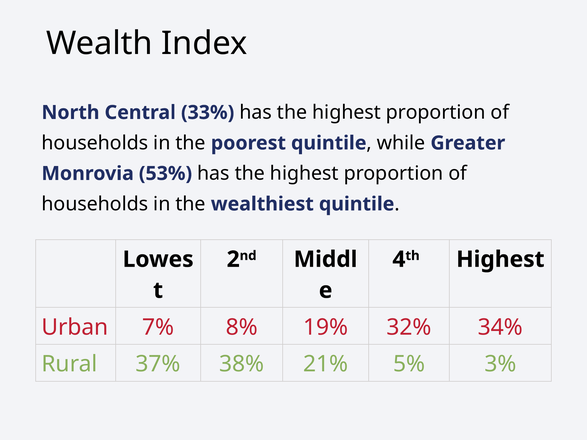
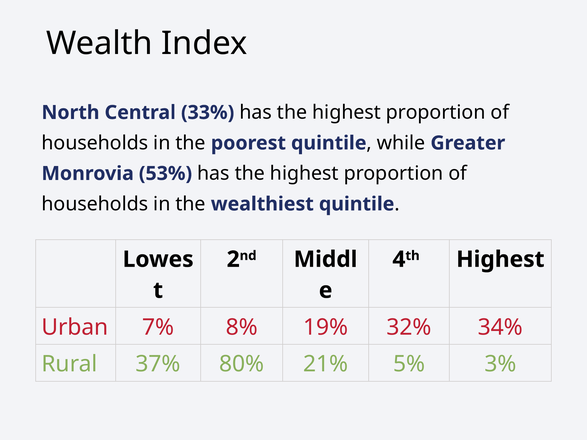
38%: 38% -> 80%
